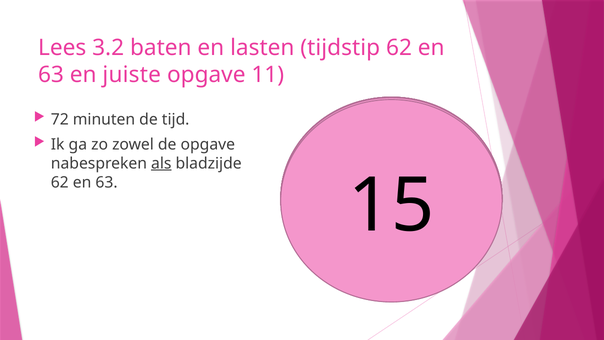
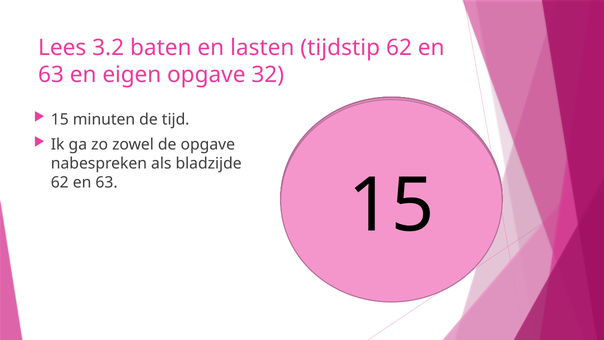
juiste: juiste -> eigen
opgave 11: 11 -> 32
72 at (60, 119): 72 -> 15
als underline: present -> none
